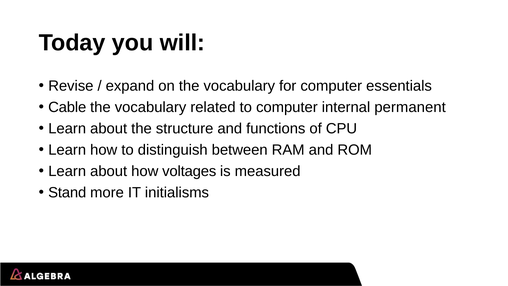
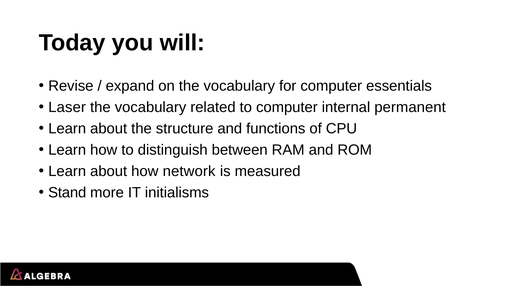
Cable: Cable -> Laser
voltages: voltages -> network
